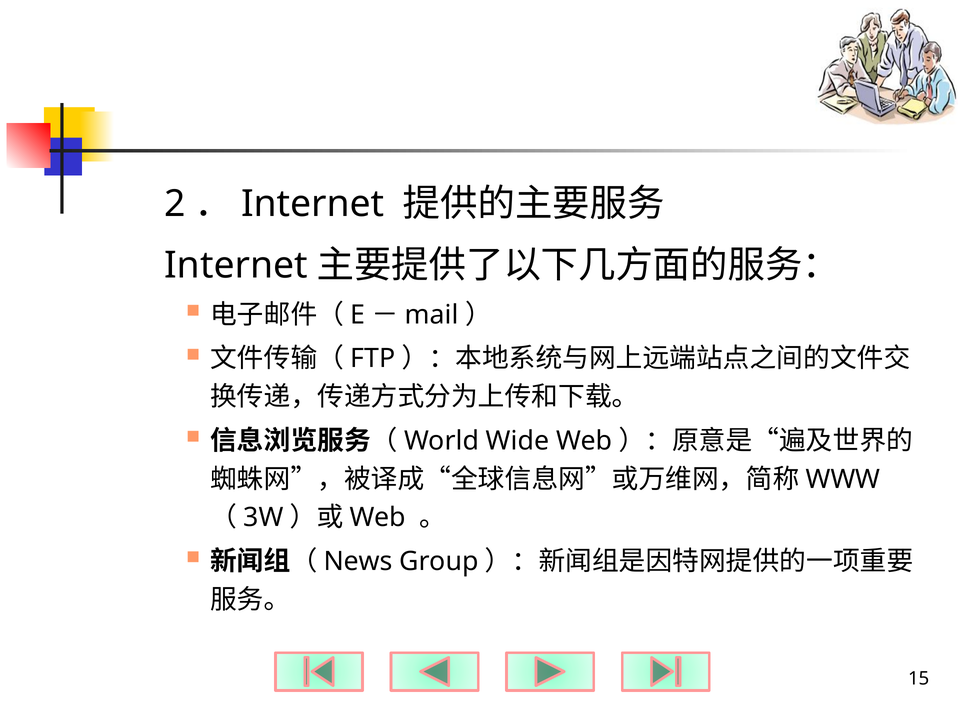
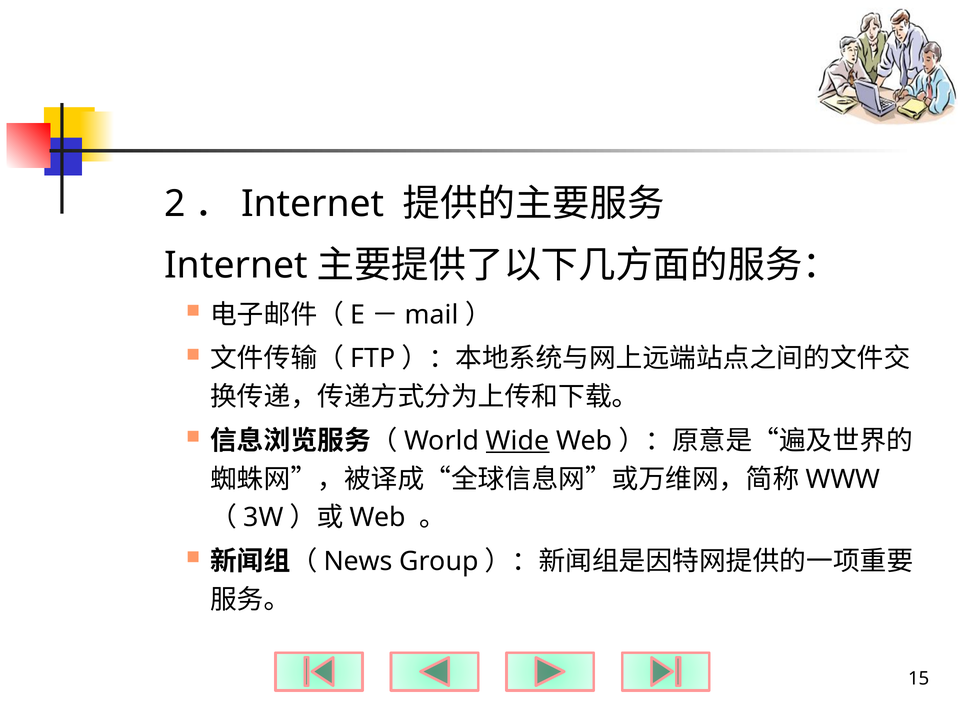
Wide underline: none -> present
